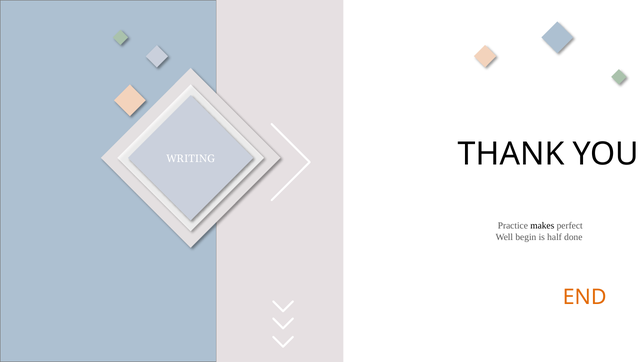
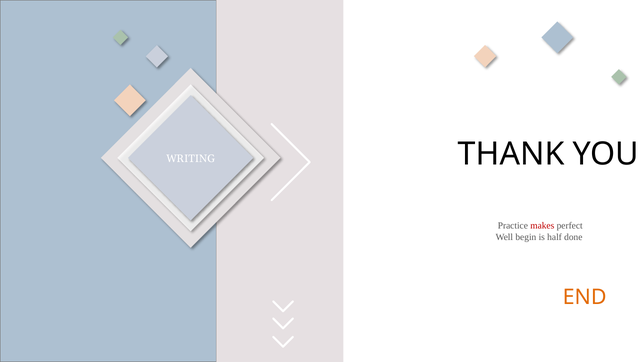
makes colour: black -> red
